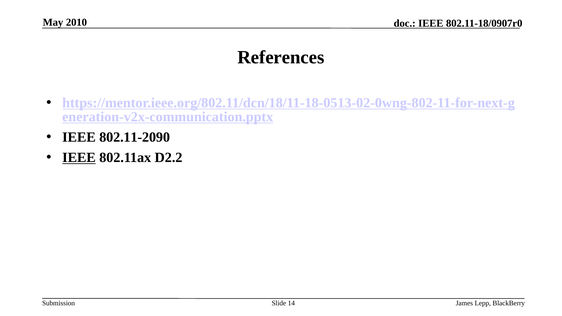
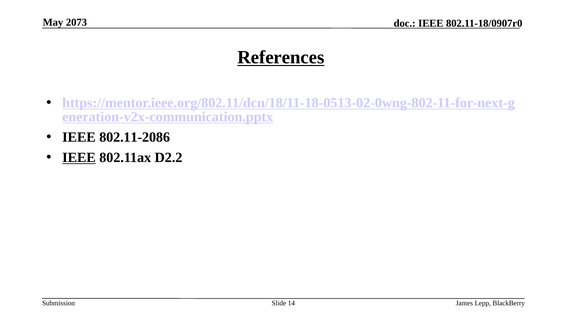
2010: 2010 -> 2073
References underline: none -> present
802.11-2090: 802.11-2090 -> 802.11-2086
